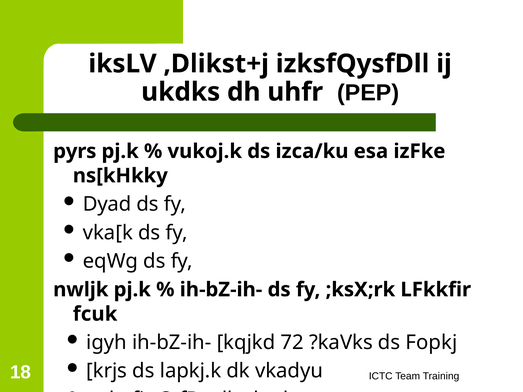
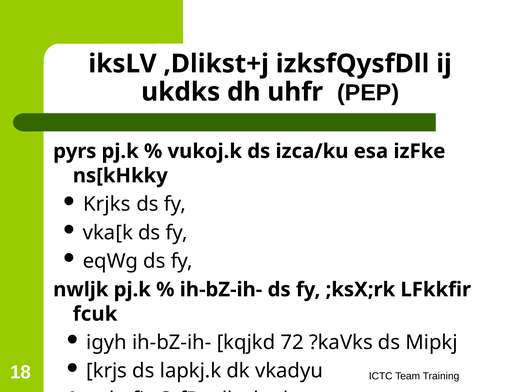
Dyad: Dyad -> Krjks
Fopkj: Fopkj -> Mipkj
